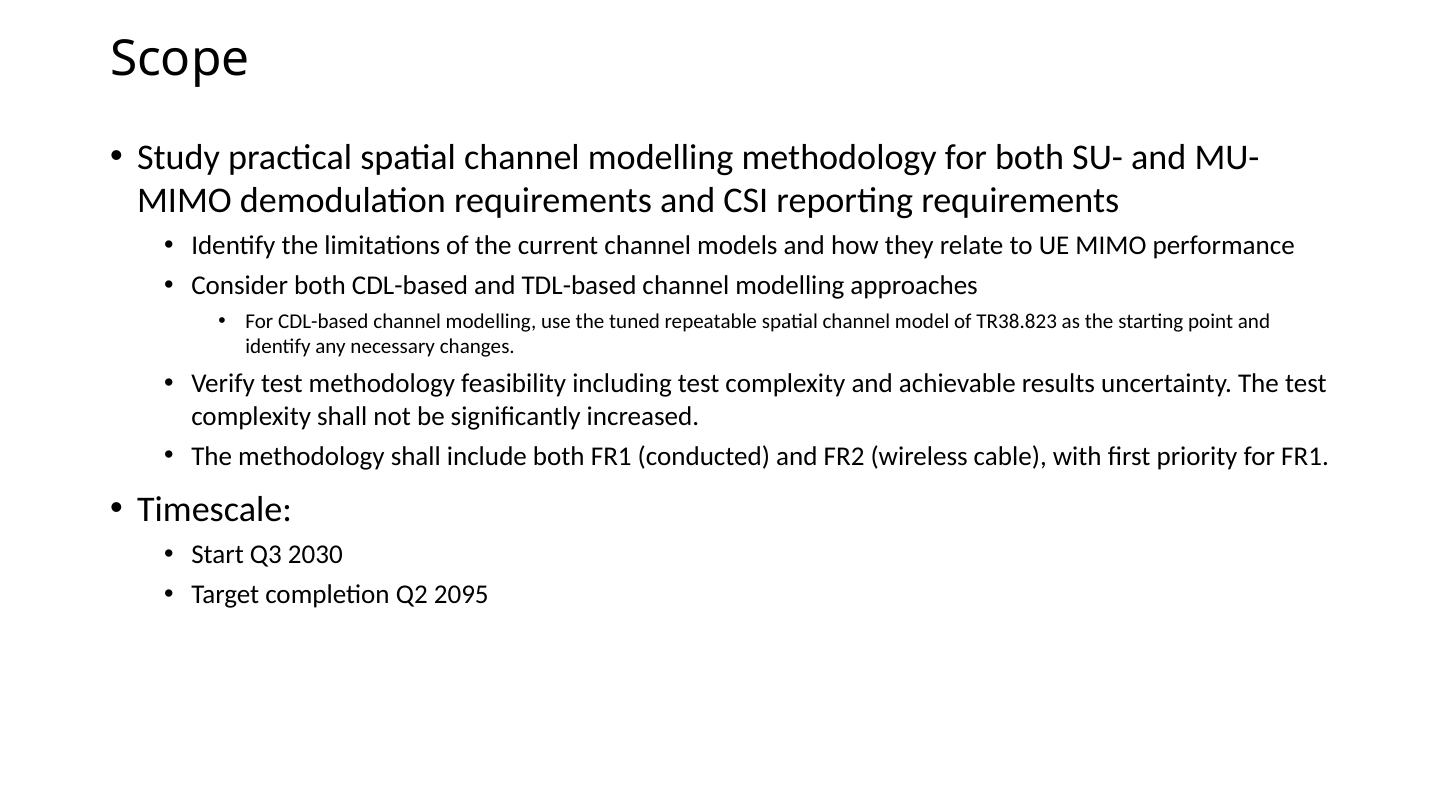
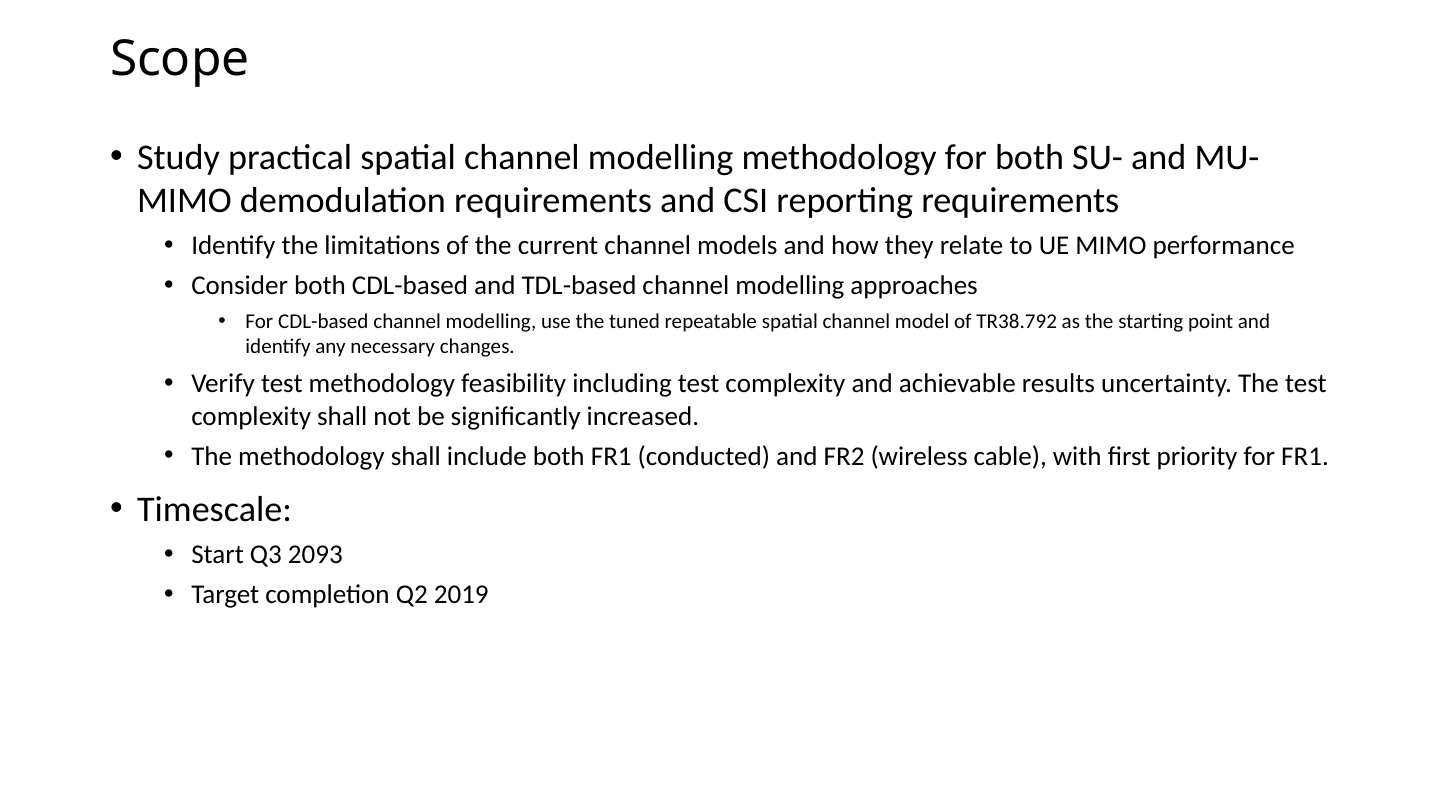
TR38.823: TR38.823 -> TR38.792
2030: 2030 -> 2093
2095: 2095 -> 2019
